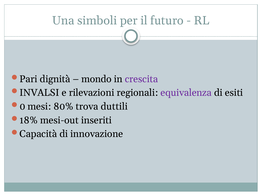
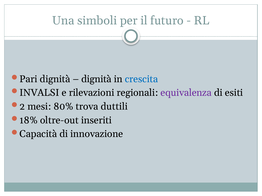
mondo at (96, 79): mondo -> dignità
crescita colour: purple -> blue
0: 0 -> 2
mesi-out: mesi-out -> oltre-out
